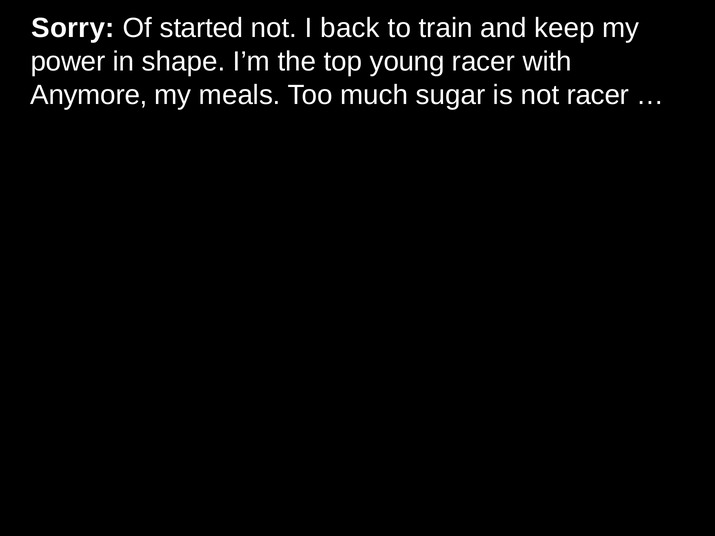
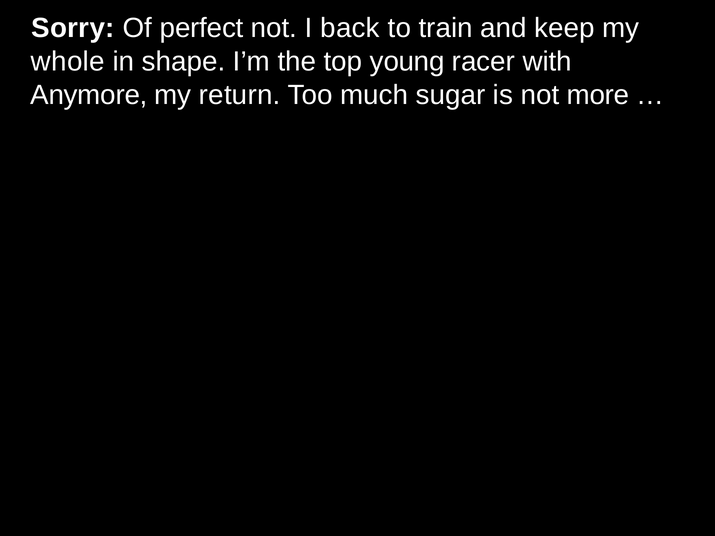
started: started -> perfect
power: power -> whole
meals: meals -> return
not racer: racer -> more
